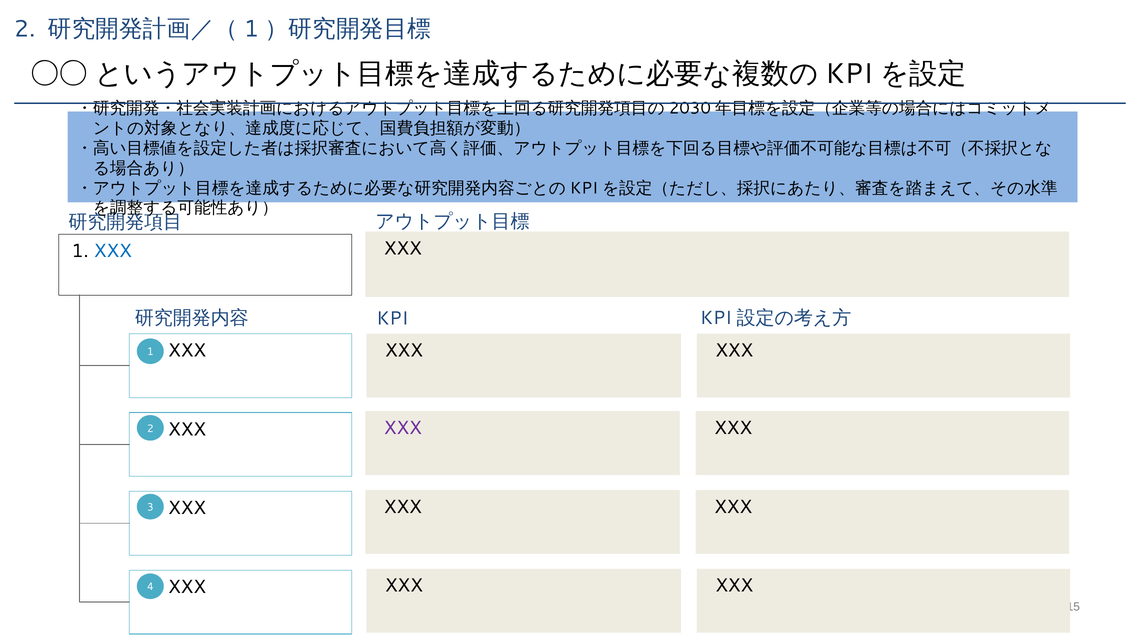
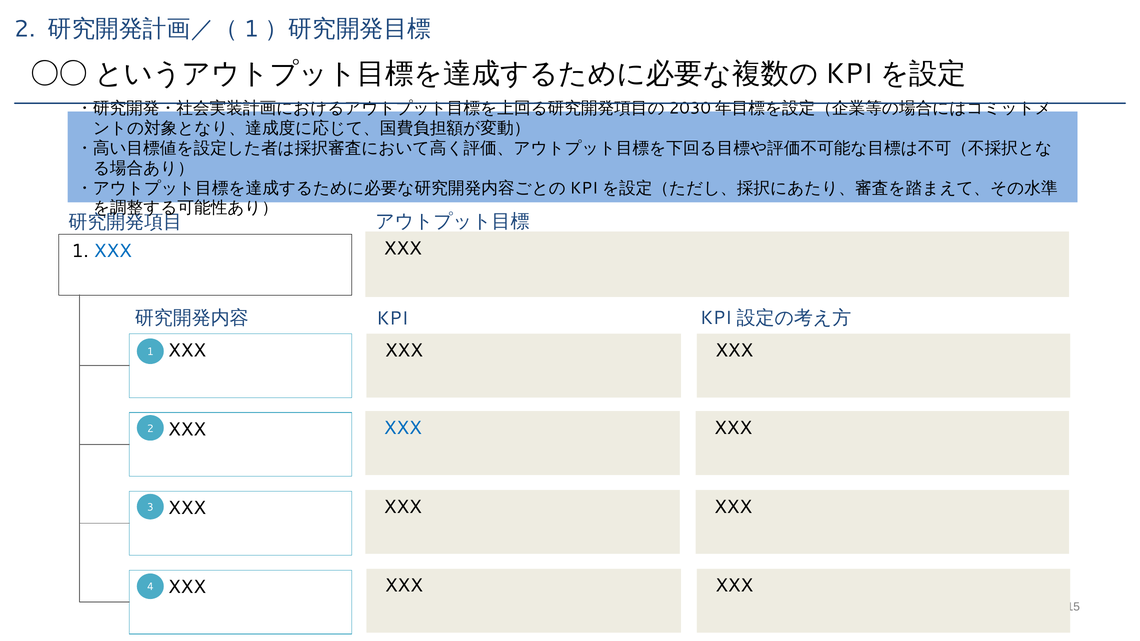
XXX at (403, 428) colour: purple -> blue
